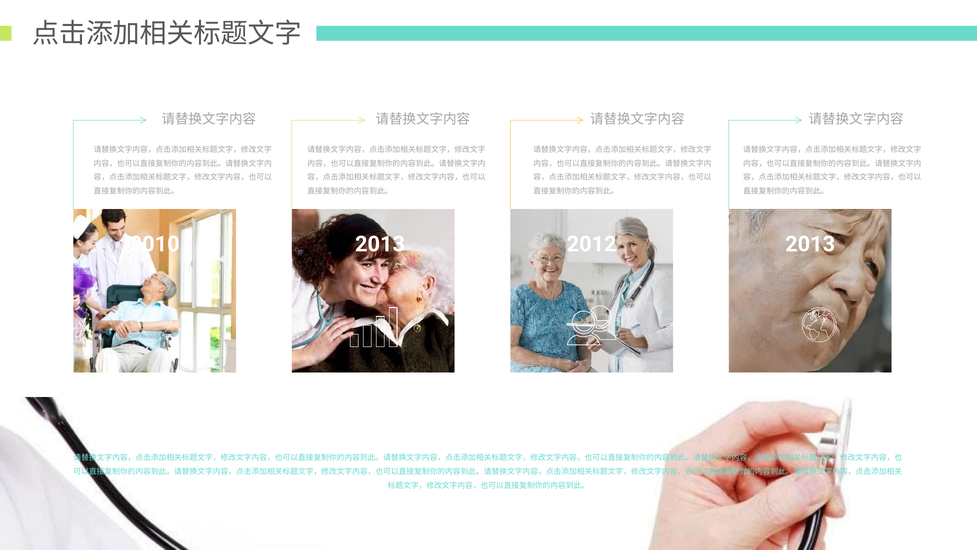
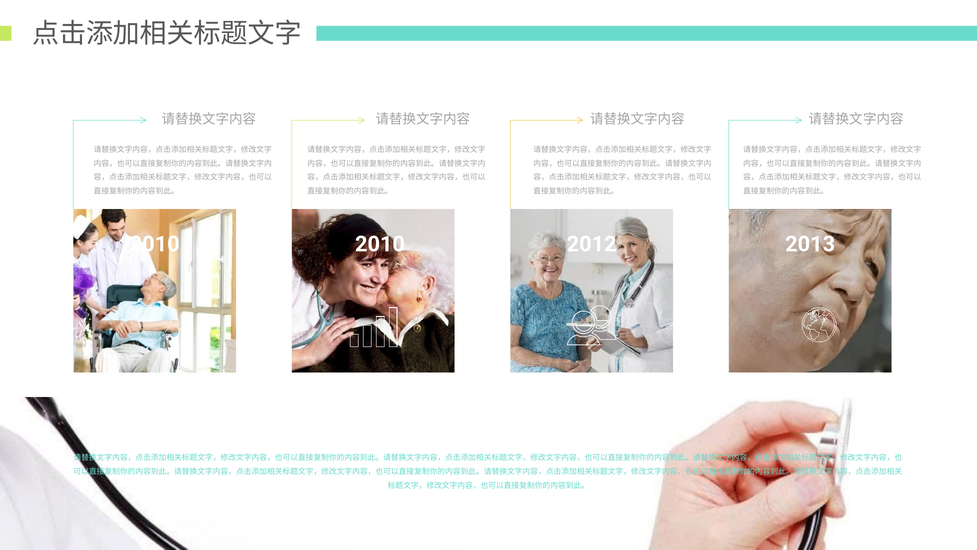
2013 at (380, 244): 2013 -> 2010
